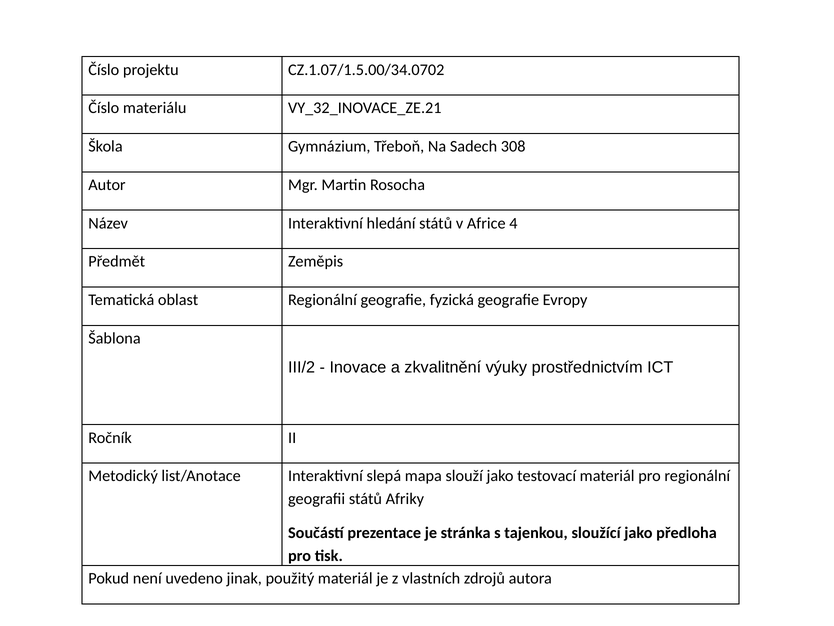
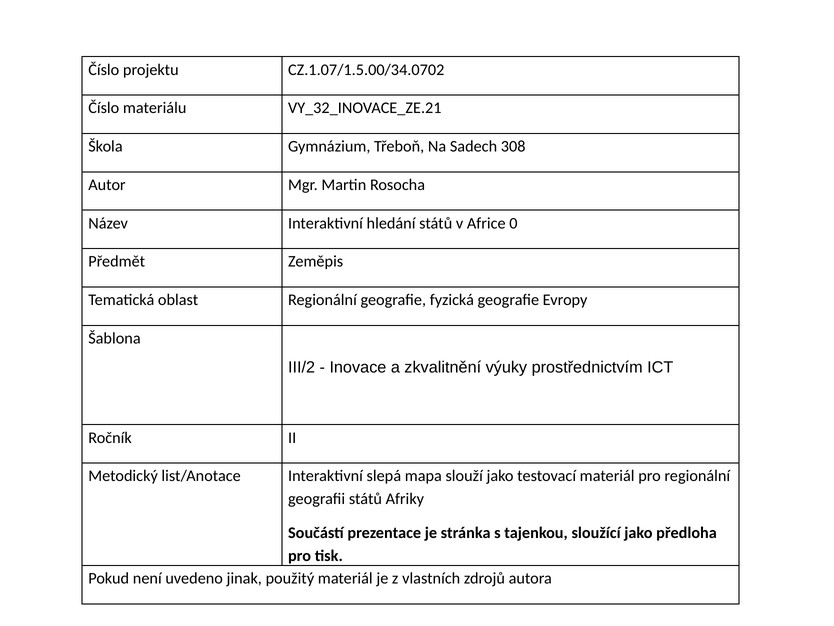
4: 4 -> 0
